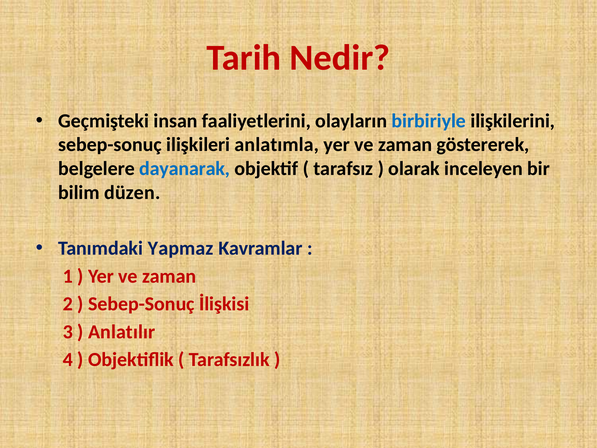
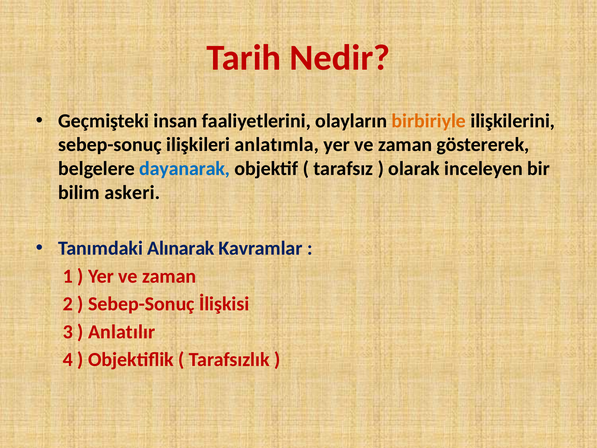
birbiriyle colour: blue -> orange
düzen: düzen -> askeri
Yapmaz: Yapmaz -> Alınarak
